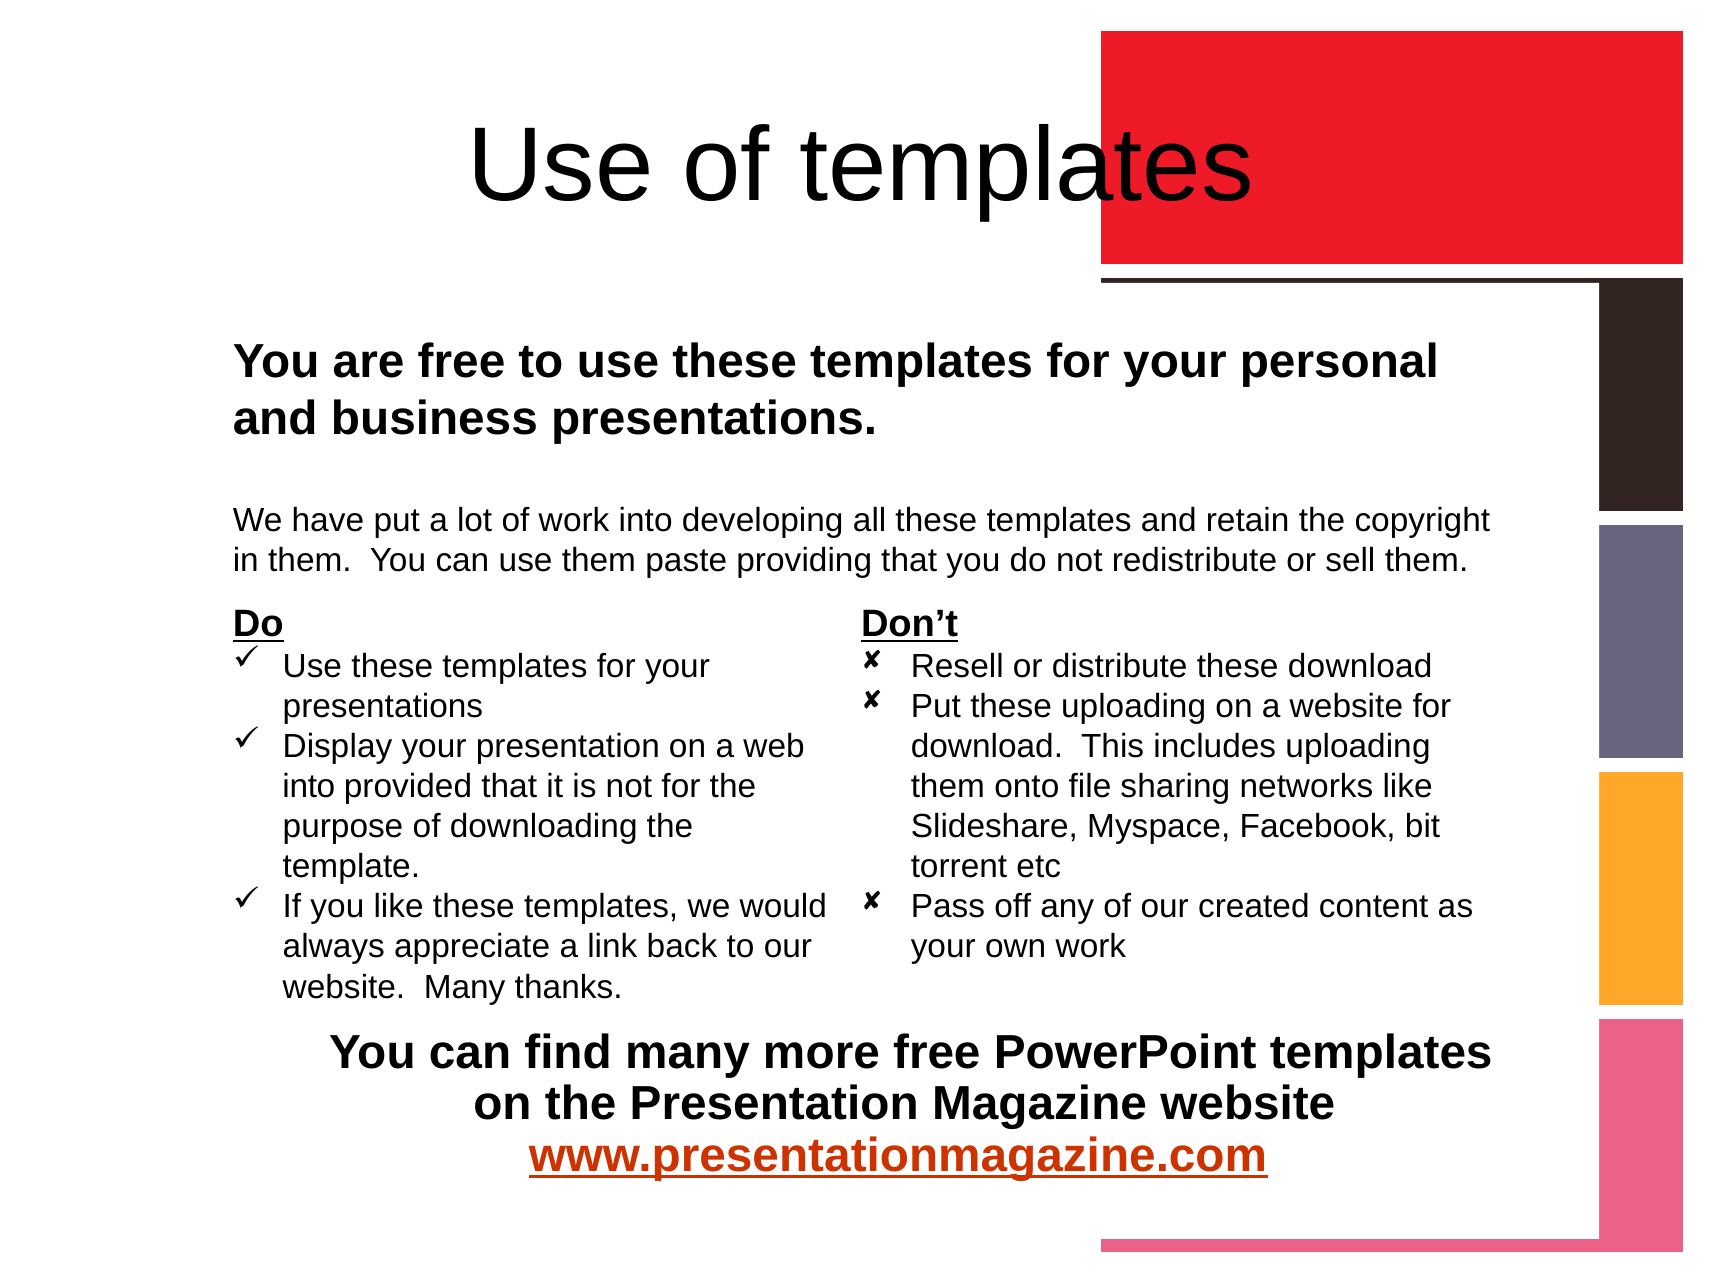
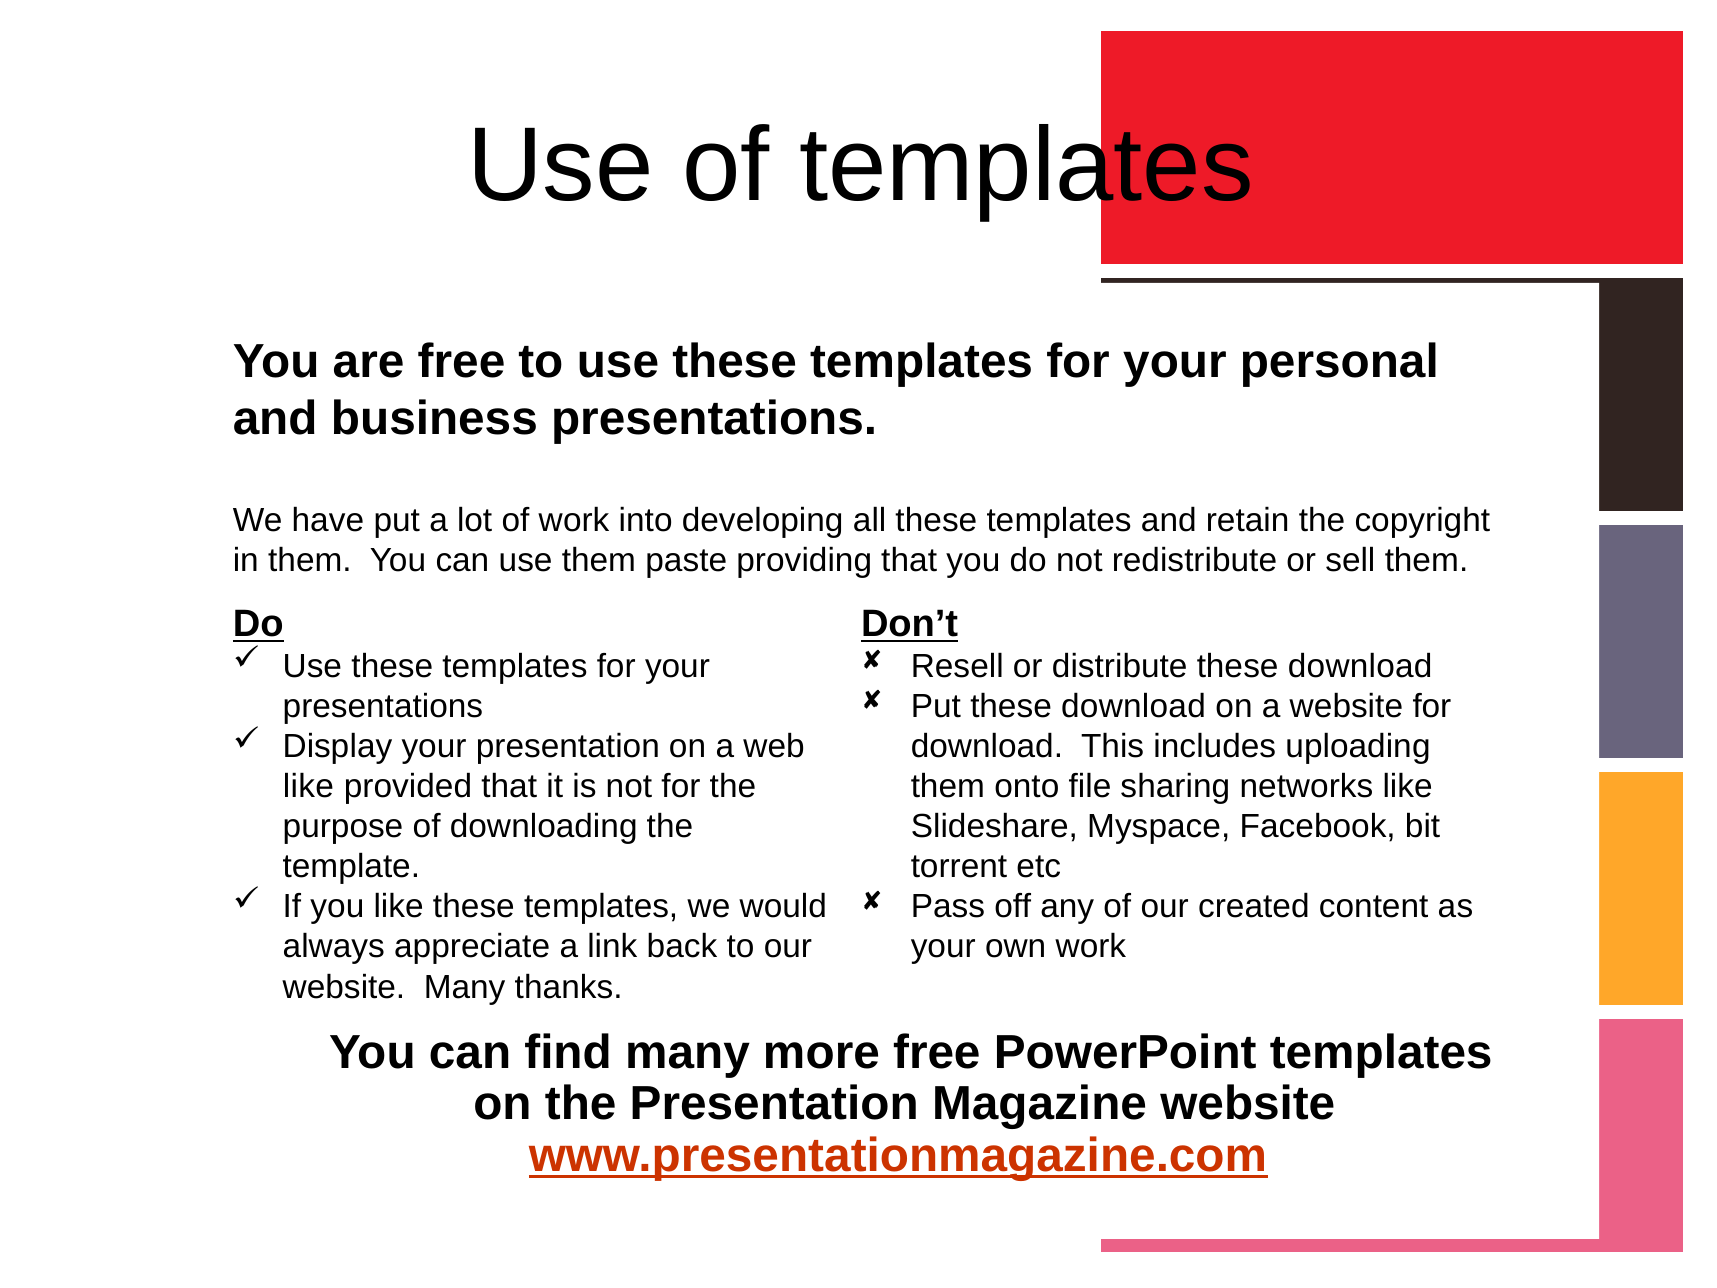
Put these uploading: uploading -> download
into at (309, 786): into -> like
